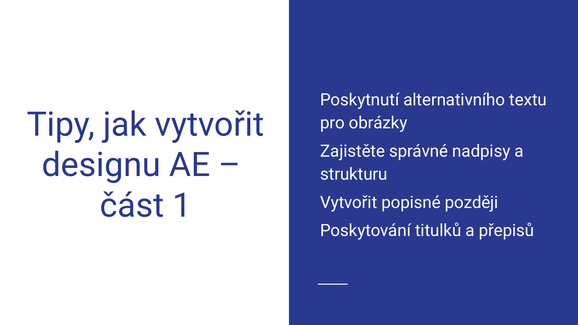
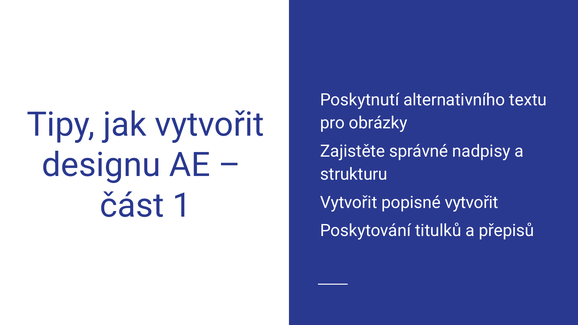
popisné později: později -> vytvořit
